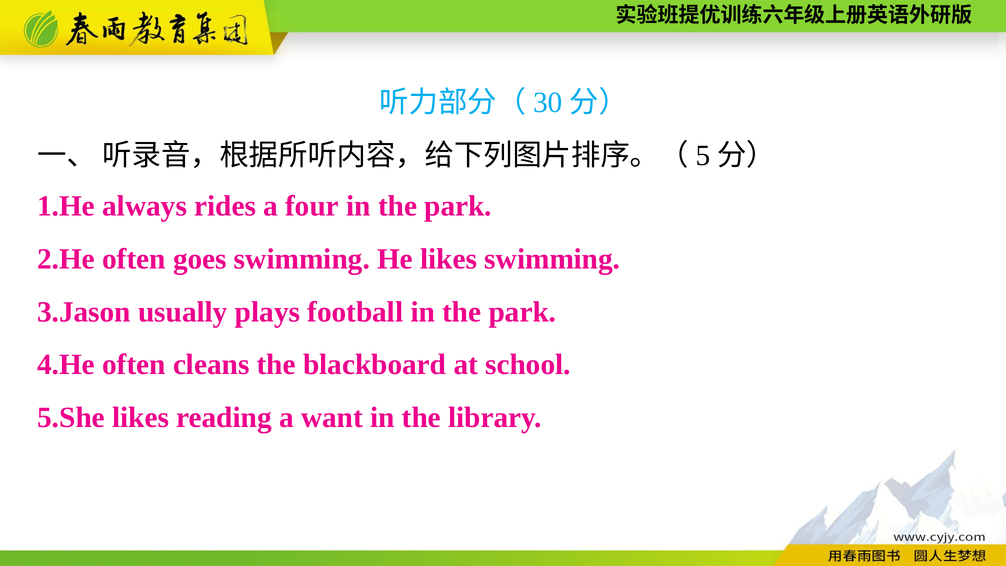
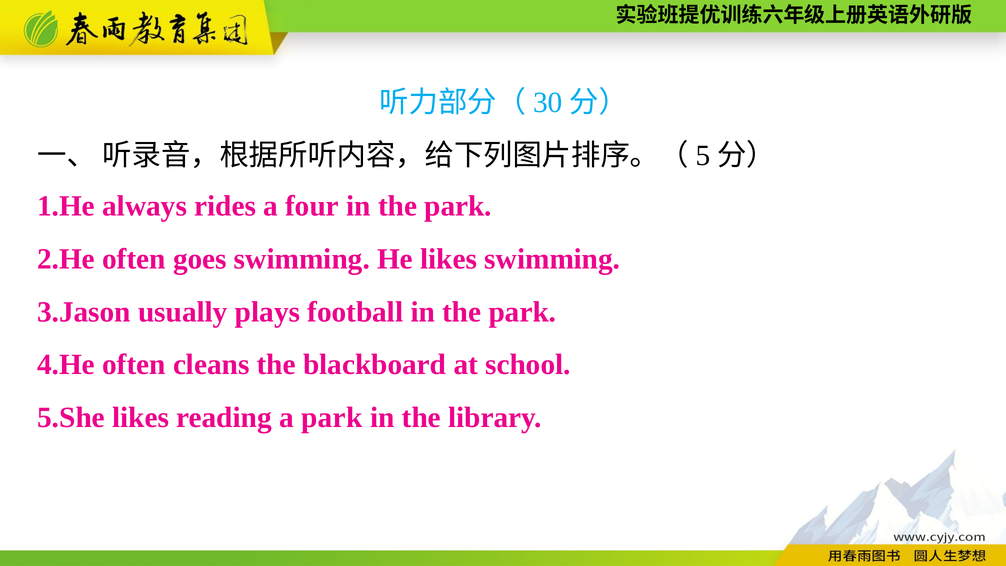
a want: want -> park
